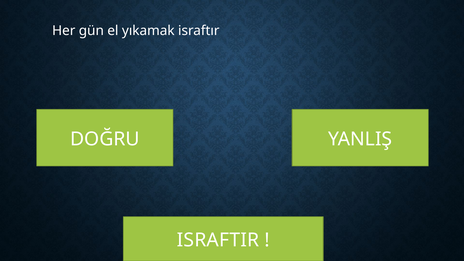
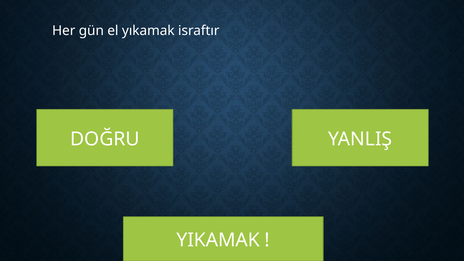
ISRAFTIR: ISRAFTIR -> YIKAMAK
